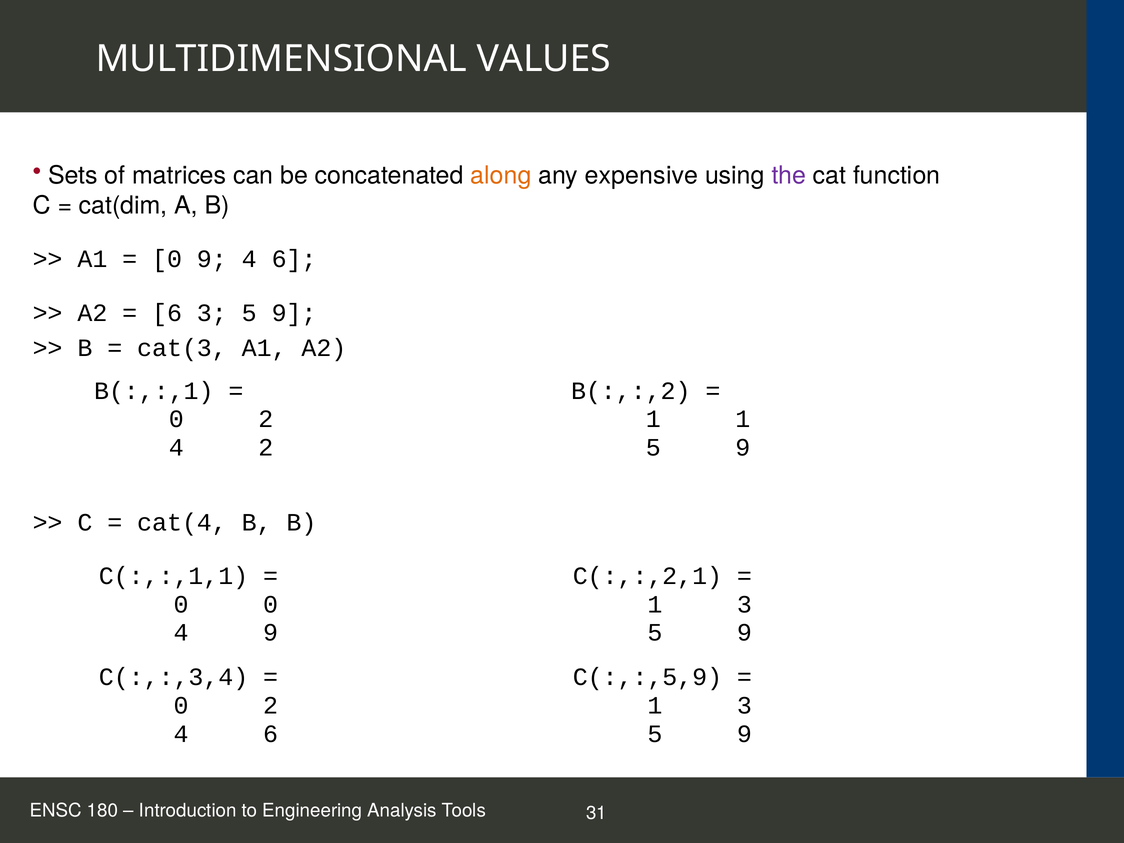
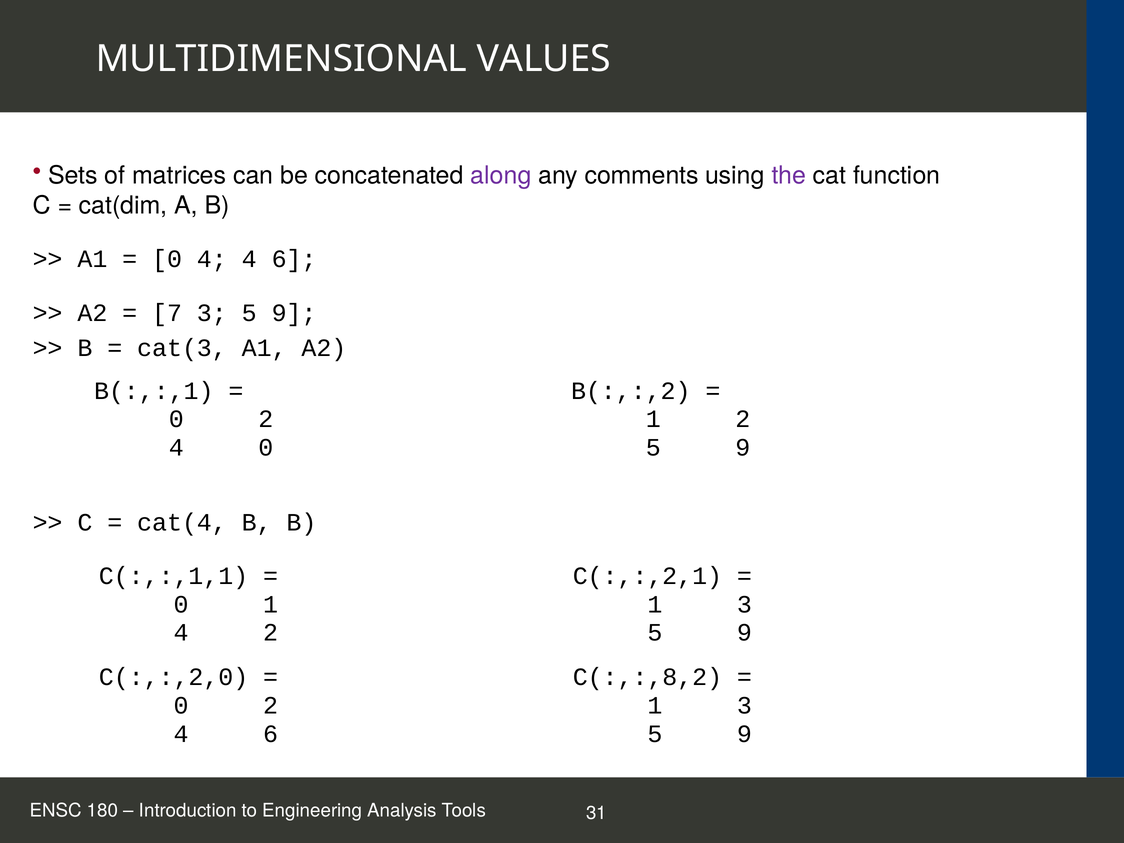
along colour: orange -> purple
expensive: expensive -> comments
0 9: 9 -> 4
6 at (167, 313): 6 -> 7
1 1: 1 -> 2
4 2: 2 -> 0
0 0: 0 -> 1
4 9: 9 -> 2
C(:,:,3,4: C(:,:,3,4 -> C(:,:,2,0
C(:,:,5,9: C(:,:,5,9 -> C(:,:,8,2
